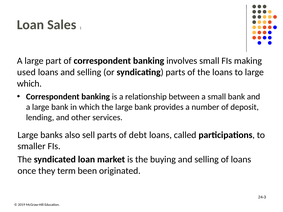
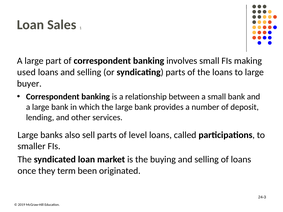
which at (29, 84): which -> buyer
debt: debt -> level
